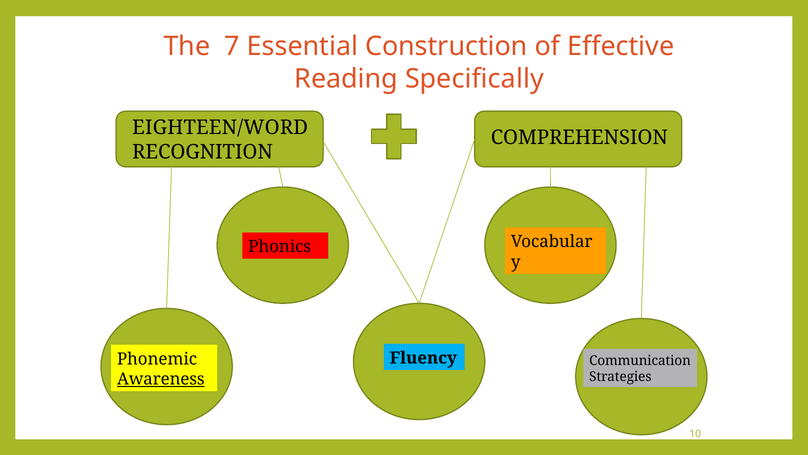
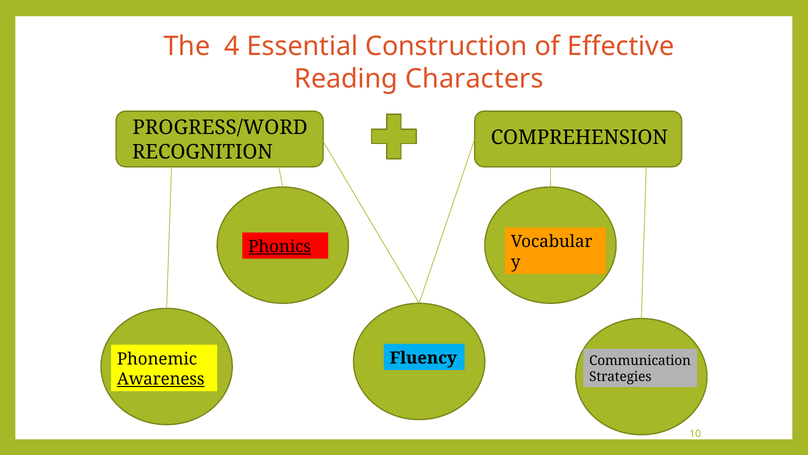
7: 7 -> 4
Specifically: Specifically -> Characters
EIGHTEEN/WORD: EIGHTEEN/WORD -> PROGRESS/WORD
Phonics underline: none -> present
